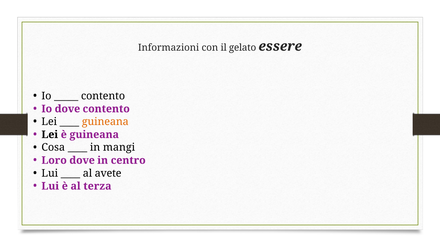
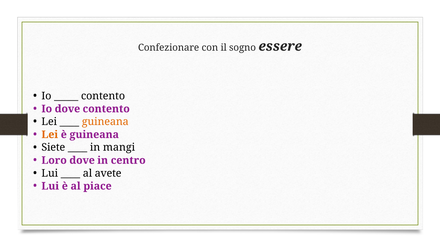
Informazioni: Informazioni -> Confezionare
gelato: gelato -> sogno
Lei at (50, 135) colour: black -> orange
Cosa: Cosa -> Siete
terza: terza -> piace
